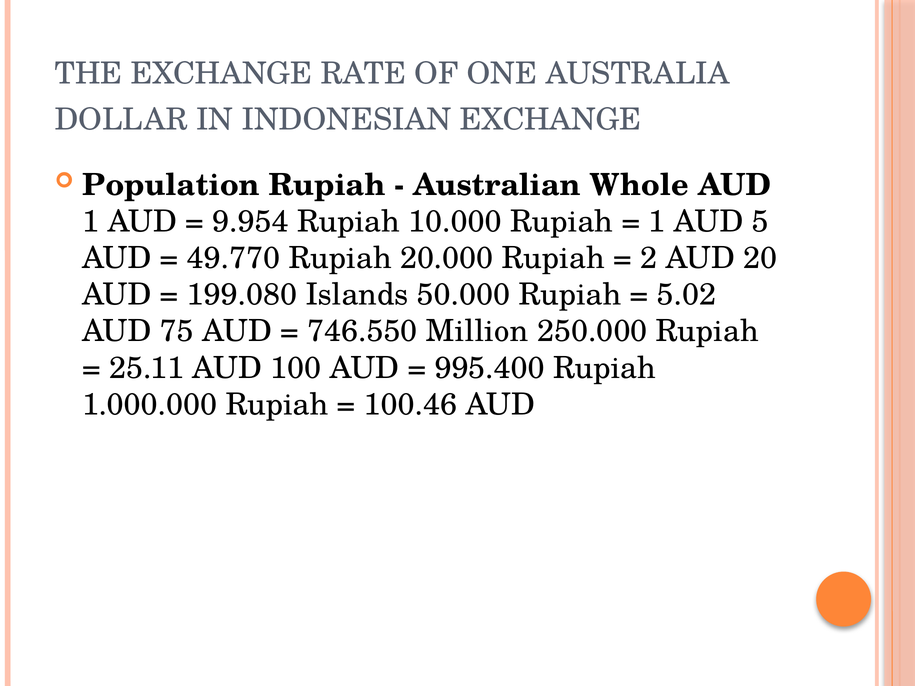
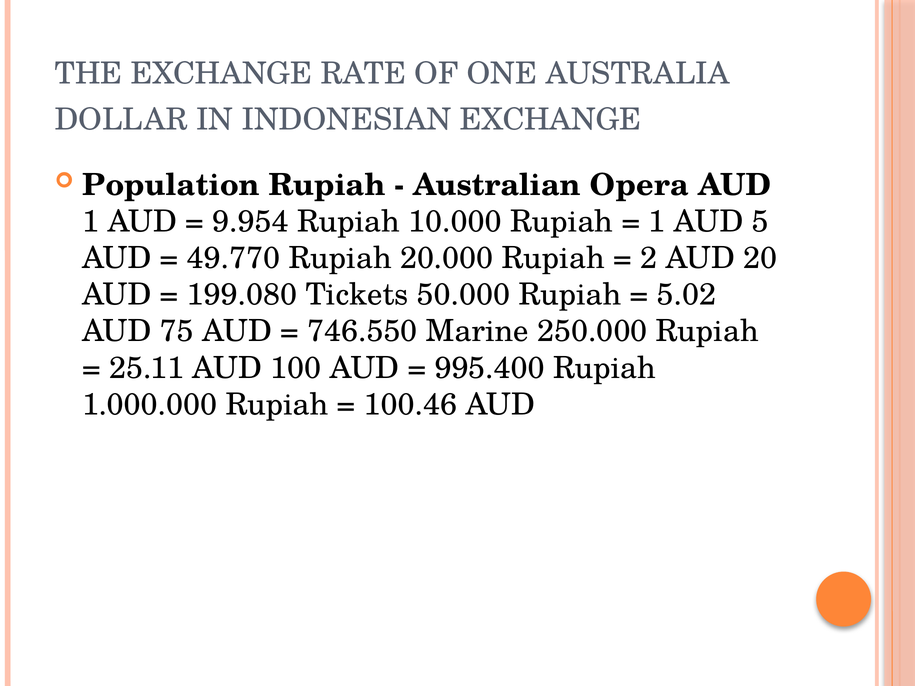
Whole: Whole -> Opera
Islands: Islands -> Tickets
Million: Million -> Marine
